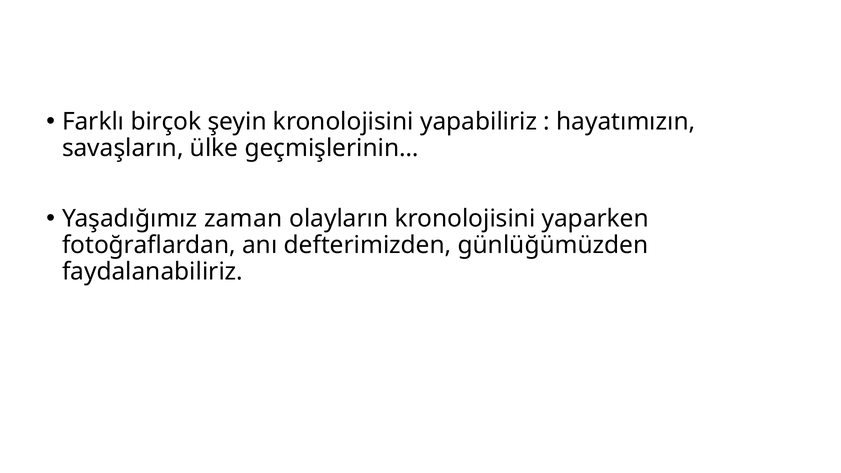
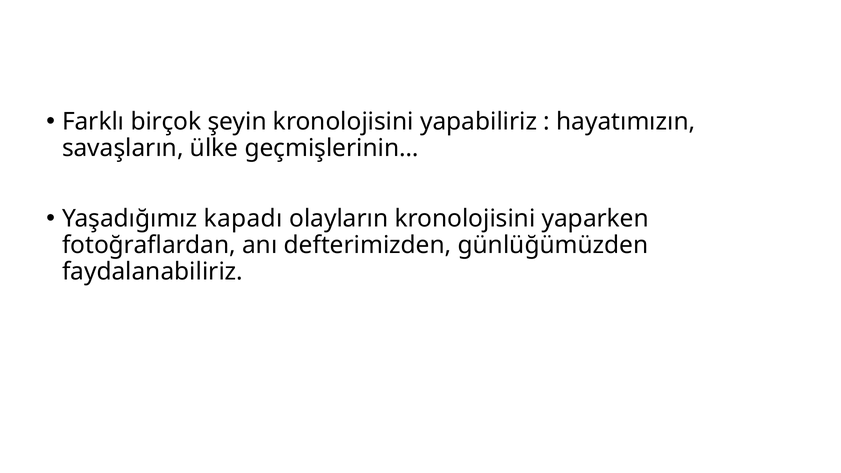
zaman: zaman -> kapadı
